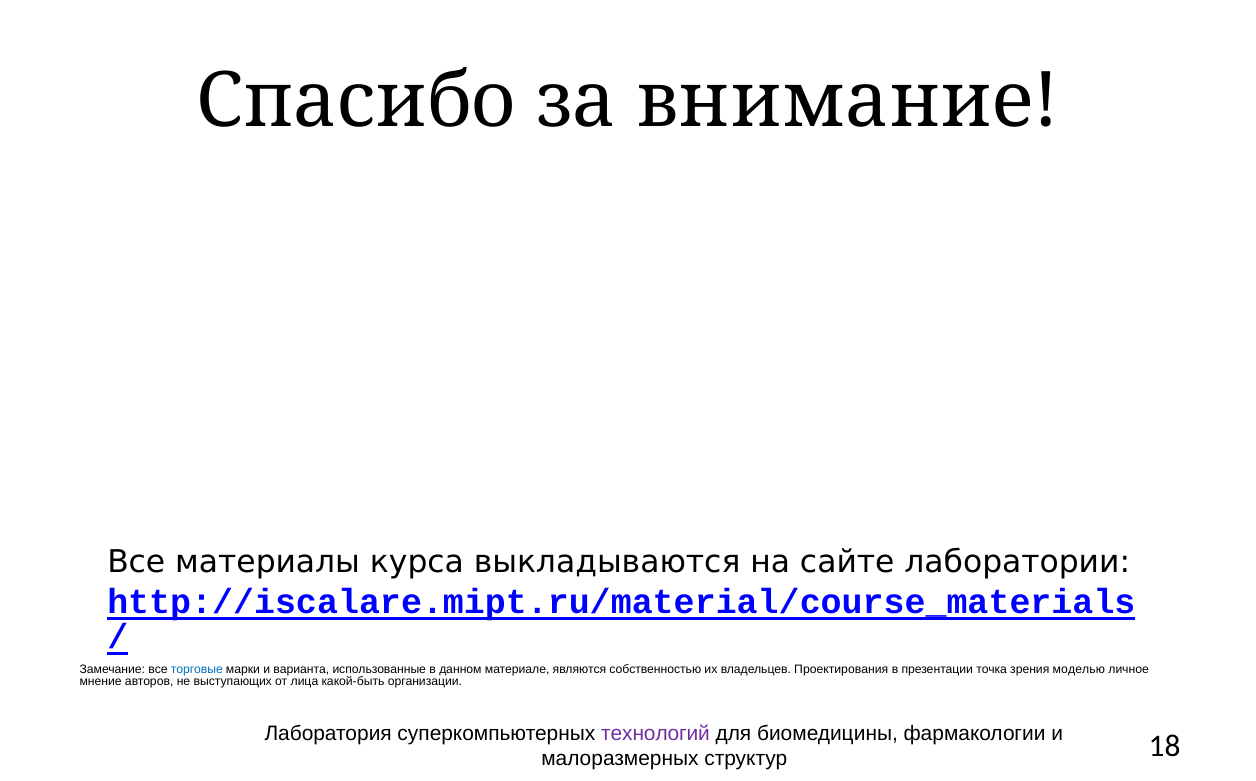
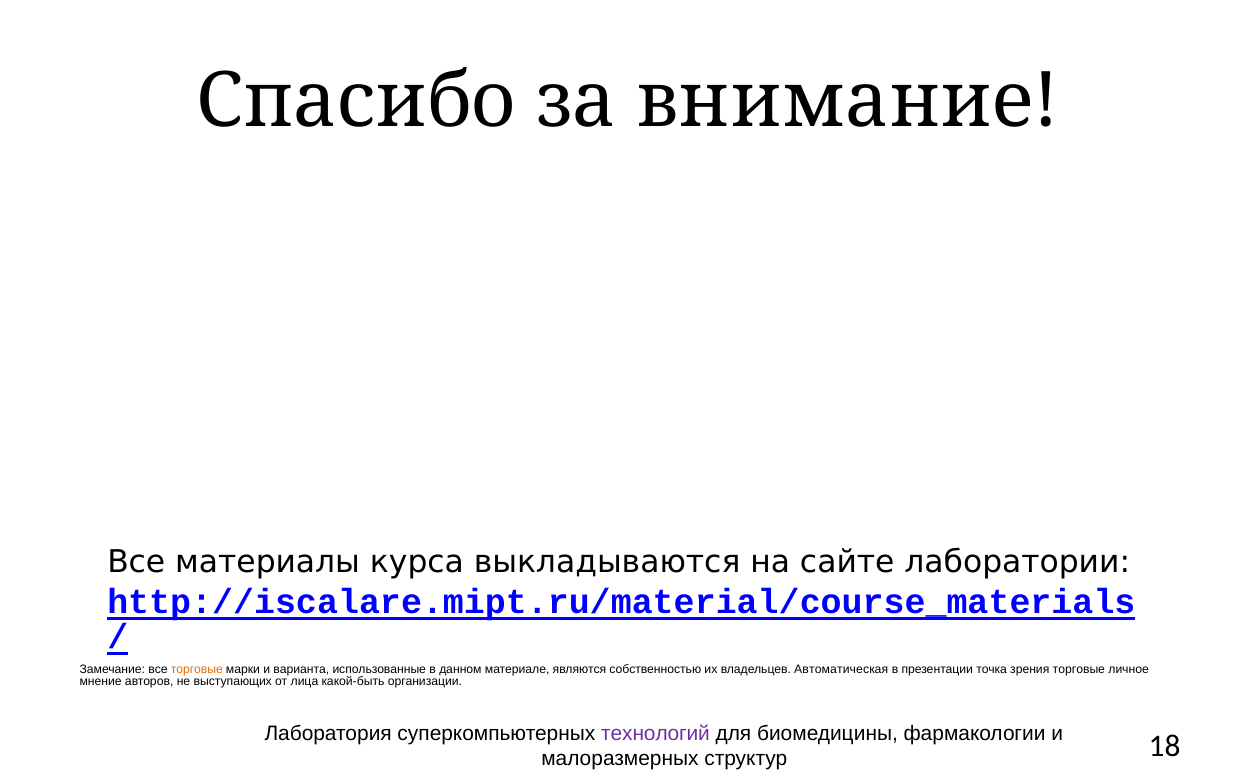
торговые at (197, 670) colour: blue -> orange
Проектирования: Проектирования -> Автоматическая
зрения моделью: моделью -> торговые
